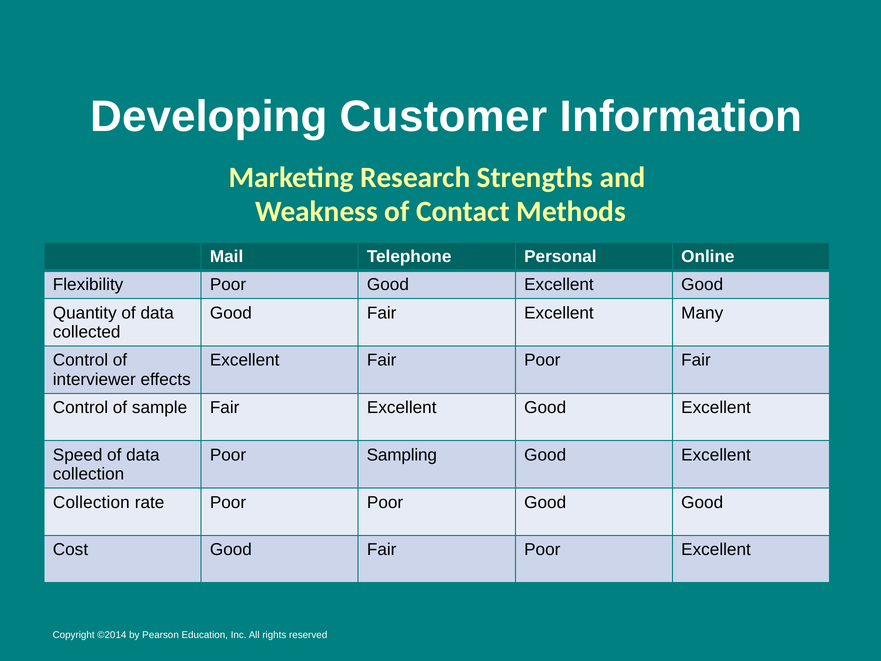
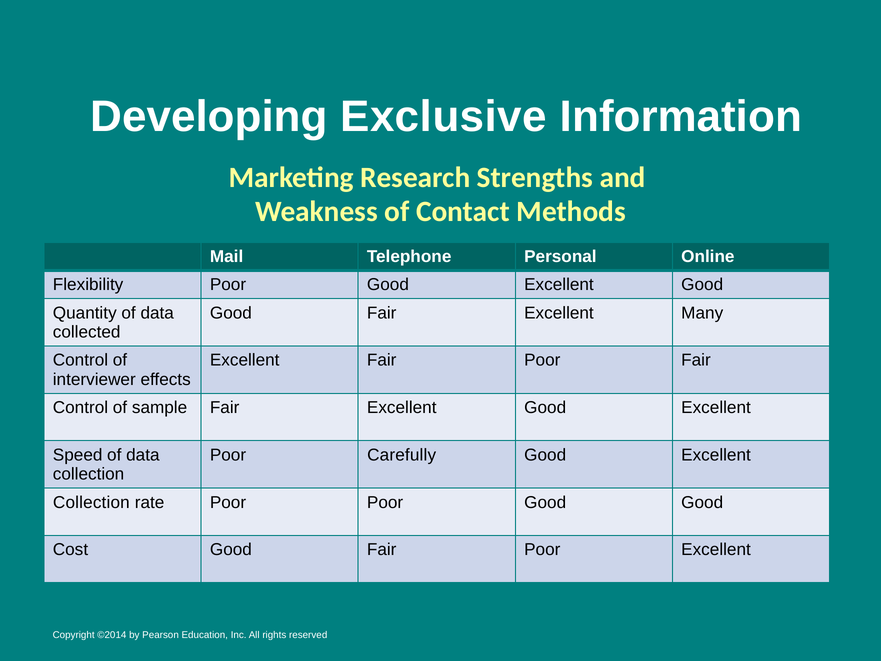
Customer: Customer -> Exclusive
Sampling: Sampling -> Carefully
